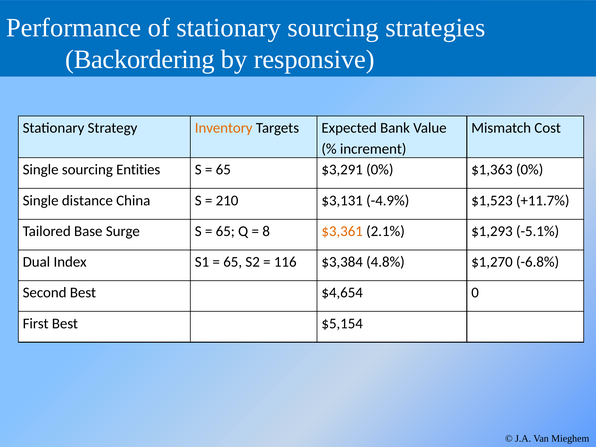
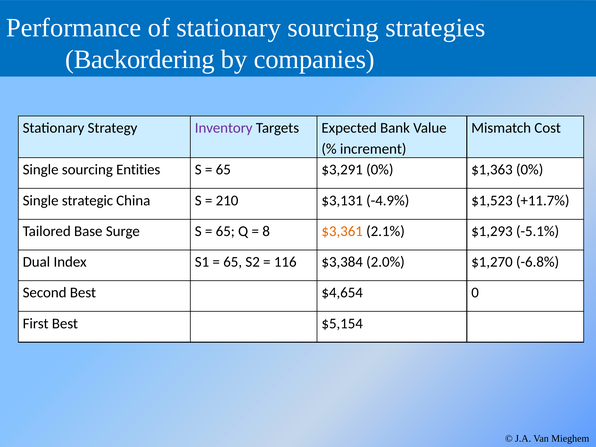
responsive: responsive -> companies
Inventory colour: orange -> purple
distance: distance -> strategic
4.8%: 4.8% -> 2.0%
